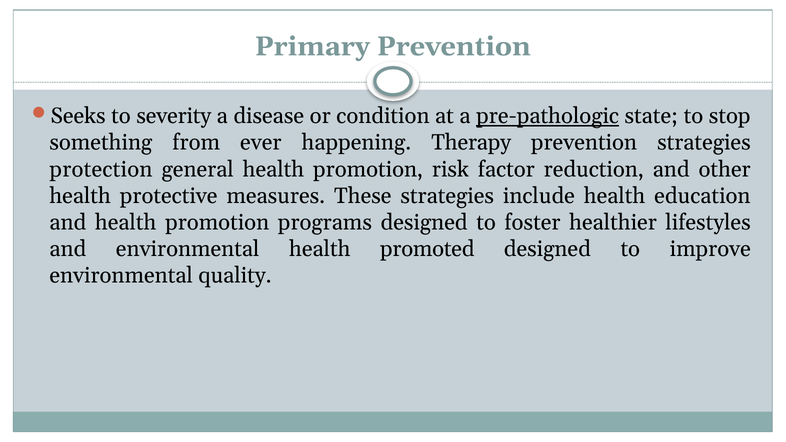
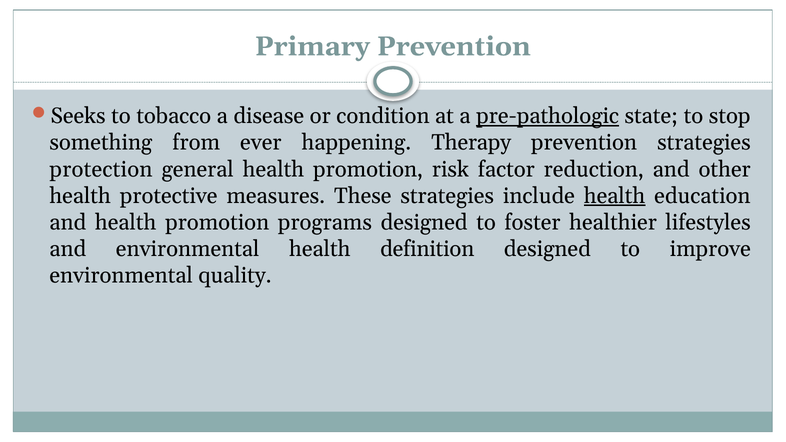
severity: severity -> tobacco
health at (615, 196) underline: none -> present
promoted: promoted -> definition
